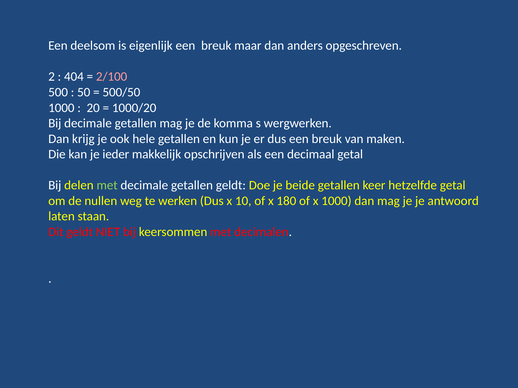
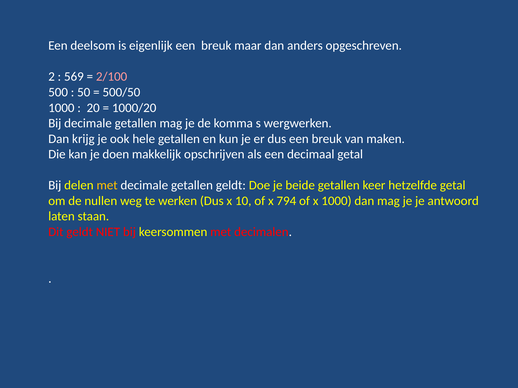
404: 404 -> 569
ieder: ieder -> doen
met at (107, 186) colour: light green -> yellow
180: 180 -> 794
